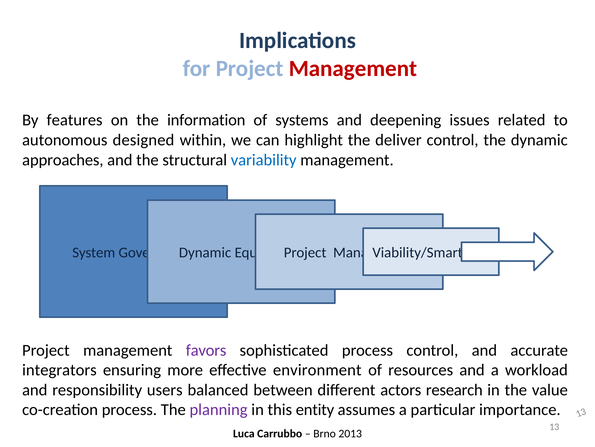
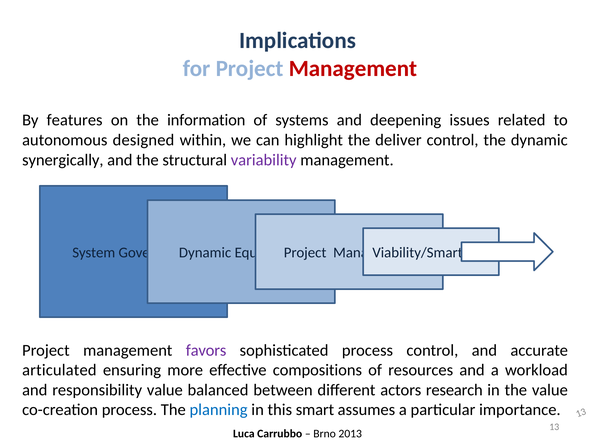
approaches: approaches -> synergically
variability colour: blue -> purple
integrators: integrators -> articulated
environment: environment -> compositions
responsibility users: users -> value
planning colour: purple -> blue
entity: entity -> smart
